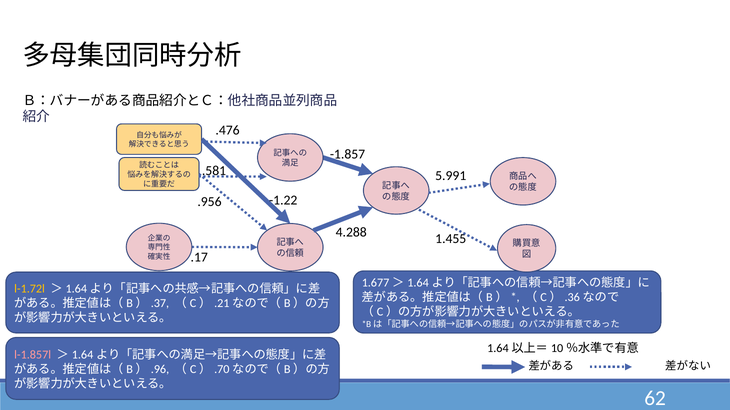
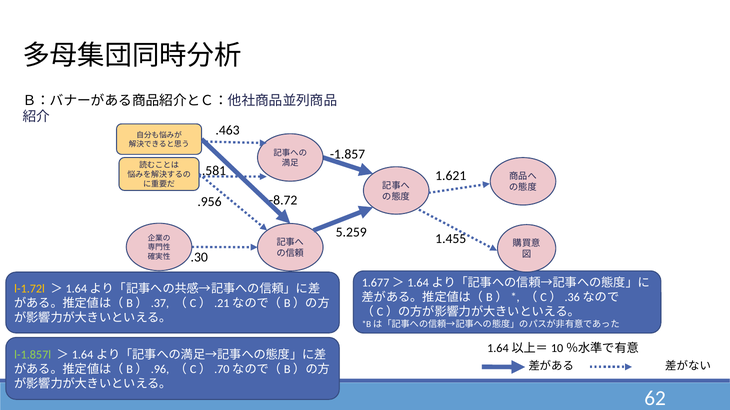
.476: .476 -> .463
5.991: 5.991 -> 1.621
-1.22: -1.22 -> -8.72
4.288: 4.288 -> 5.259
.17: .17 -> .30
l-1.857l colour: pink -> light green
